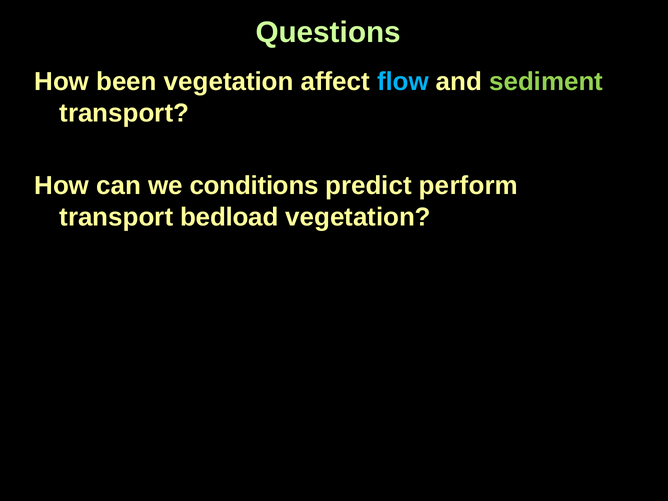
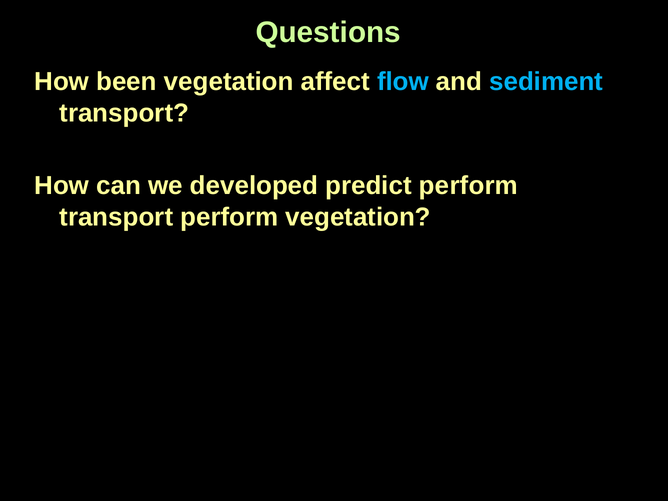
sediment colour: light green -> light blue
conditions: conditions -> developed
transport bedload: bedload -> perform
